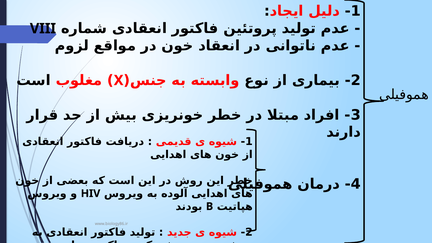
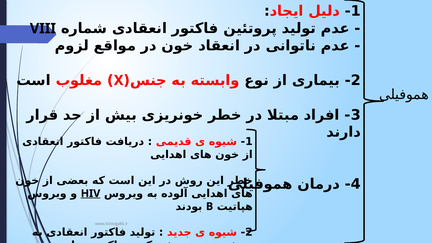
HIV underline: none -> present
